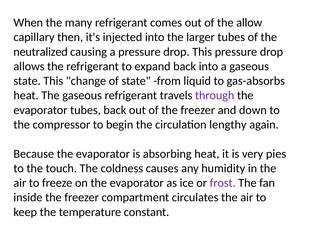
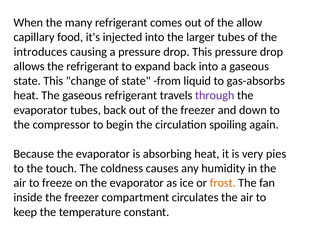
then: then -> food
neutralized: neutralized -> introduces
lengthy: lengthy -> spoiling
frost colour: purple -> orange
